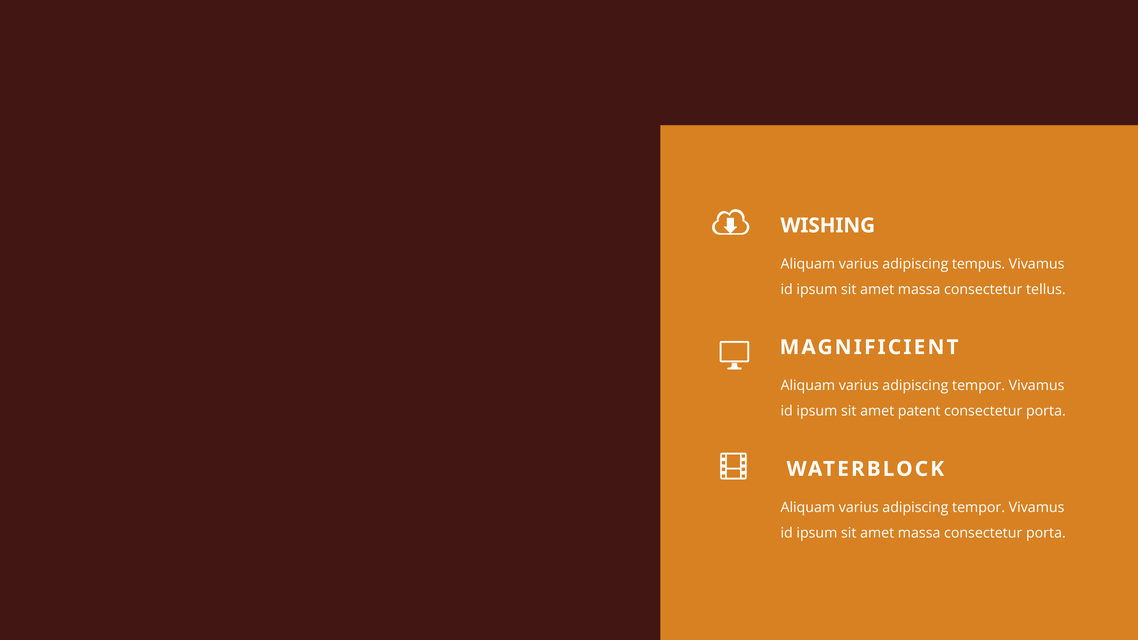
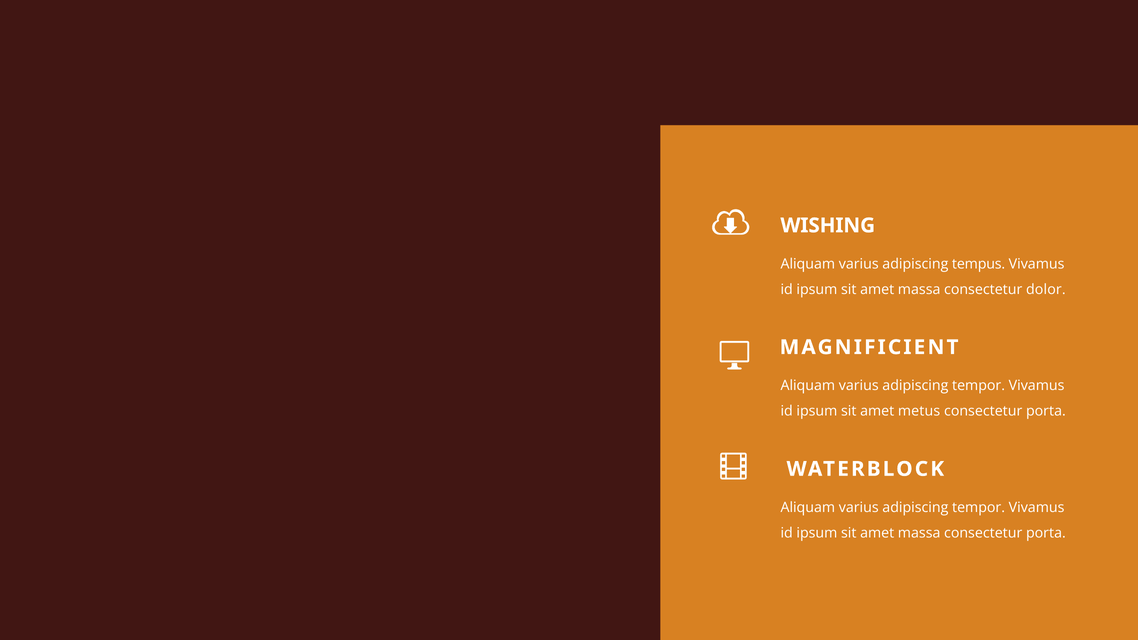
tellus: tellus -> dolor
patent: patent -> metus
